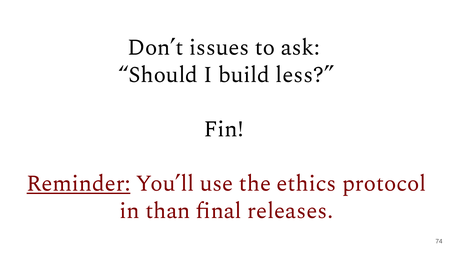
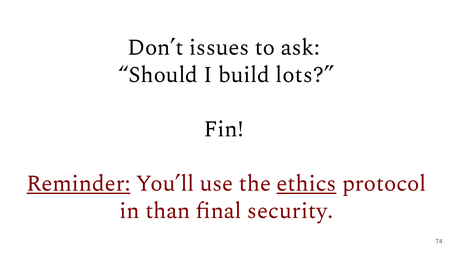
less: less -> lots
ethics underline: none -> present
releases: releases -> security
